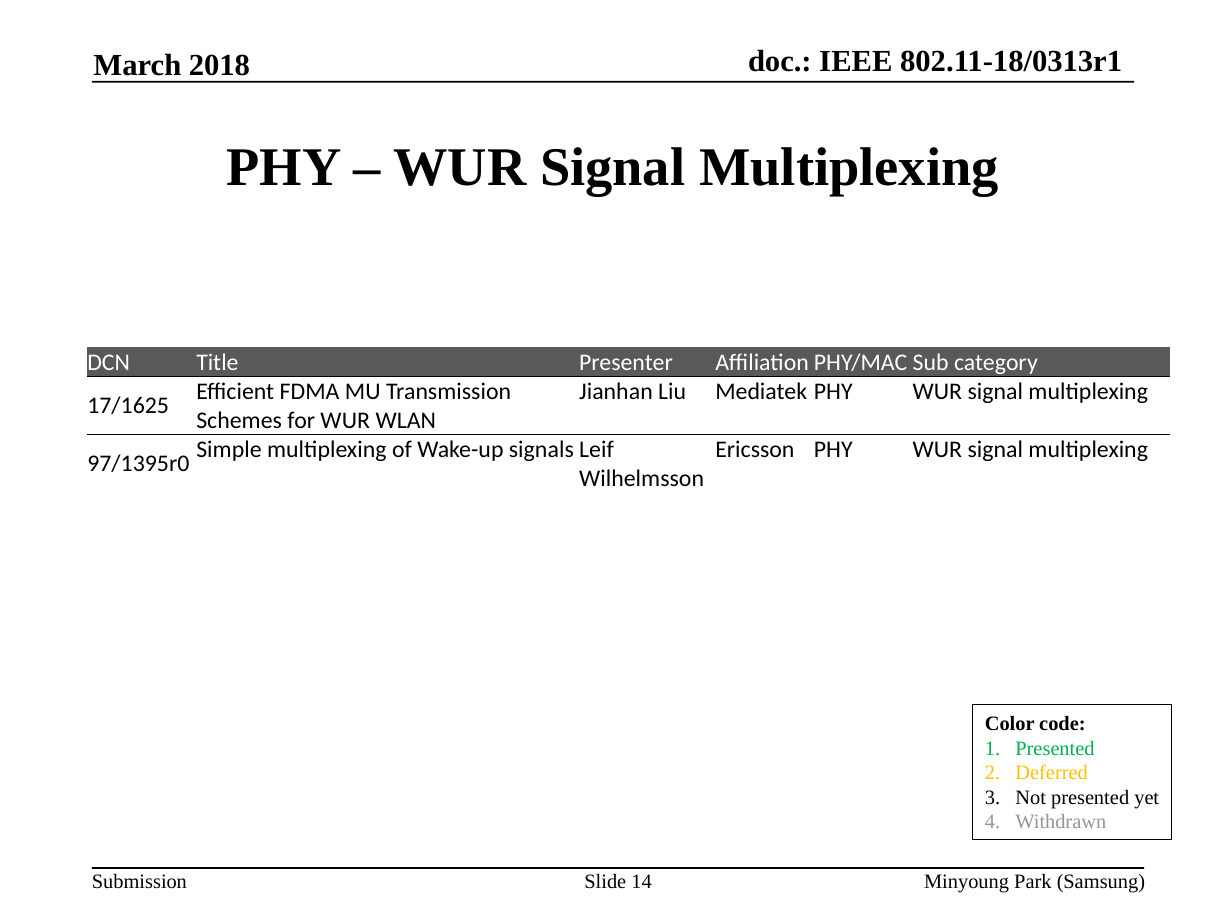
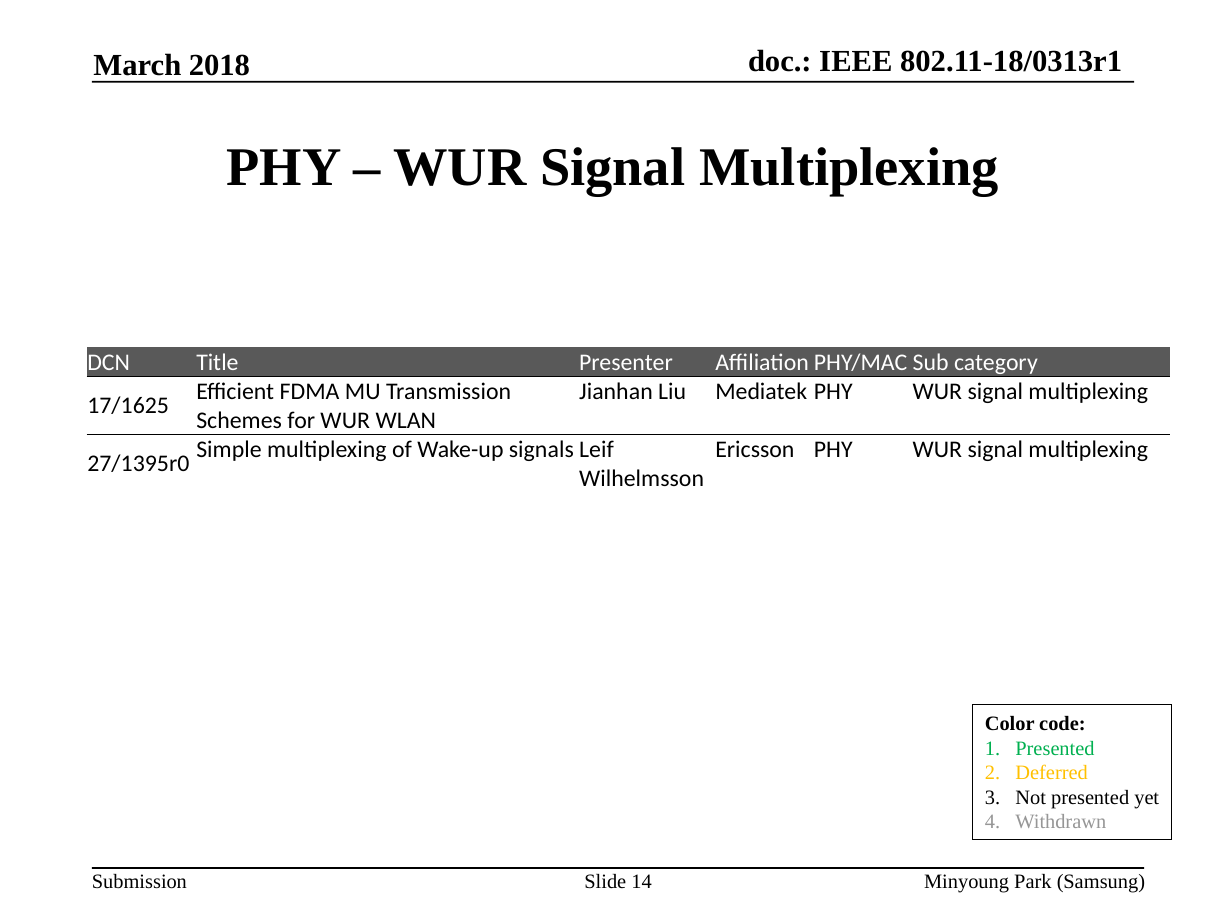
97/1395r0: 97/1395r0 -> 27/1395r0
